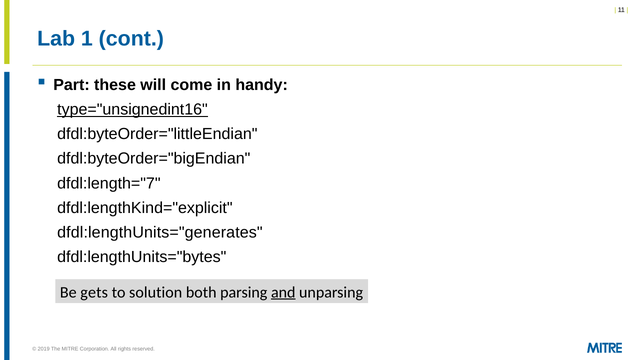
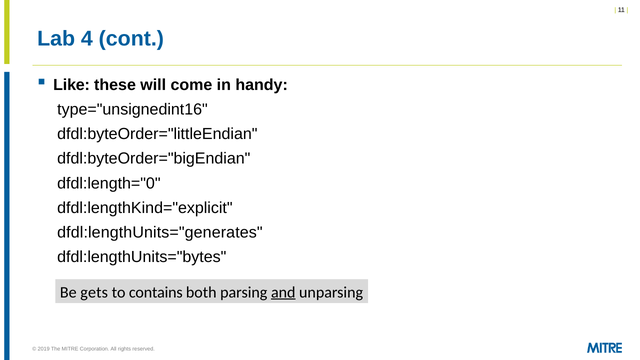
1: 1 -> 4
Part: Part -> Like
type="unsignedint16 underline: present -> none
dfdl:length="7: dfdl:length="7 -> dfdl:length="0
solution: solution -> contains
